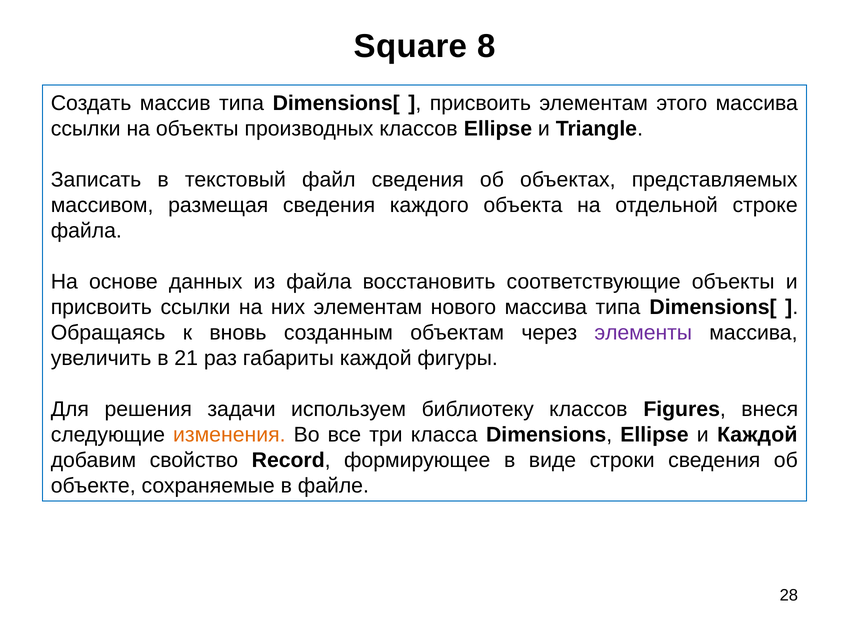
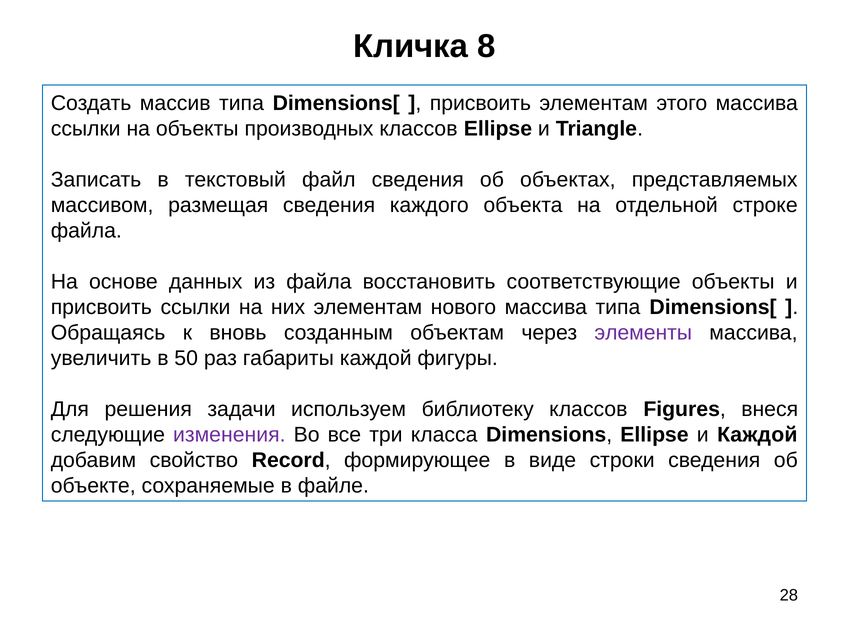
Square: Square -> Кличка
21: 21 -> 50
изменения colour: orange -> purple
